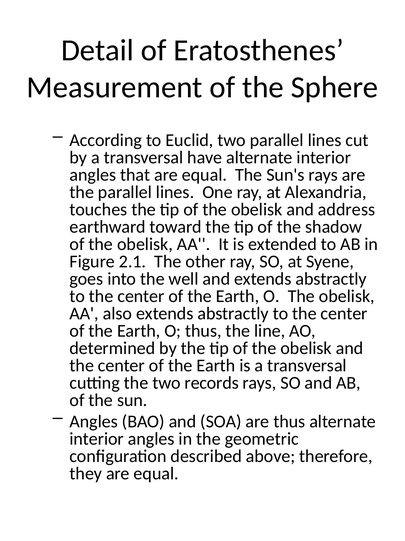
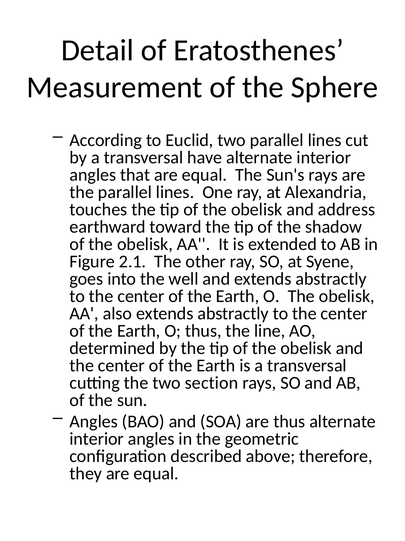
records: records -> section
